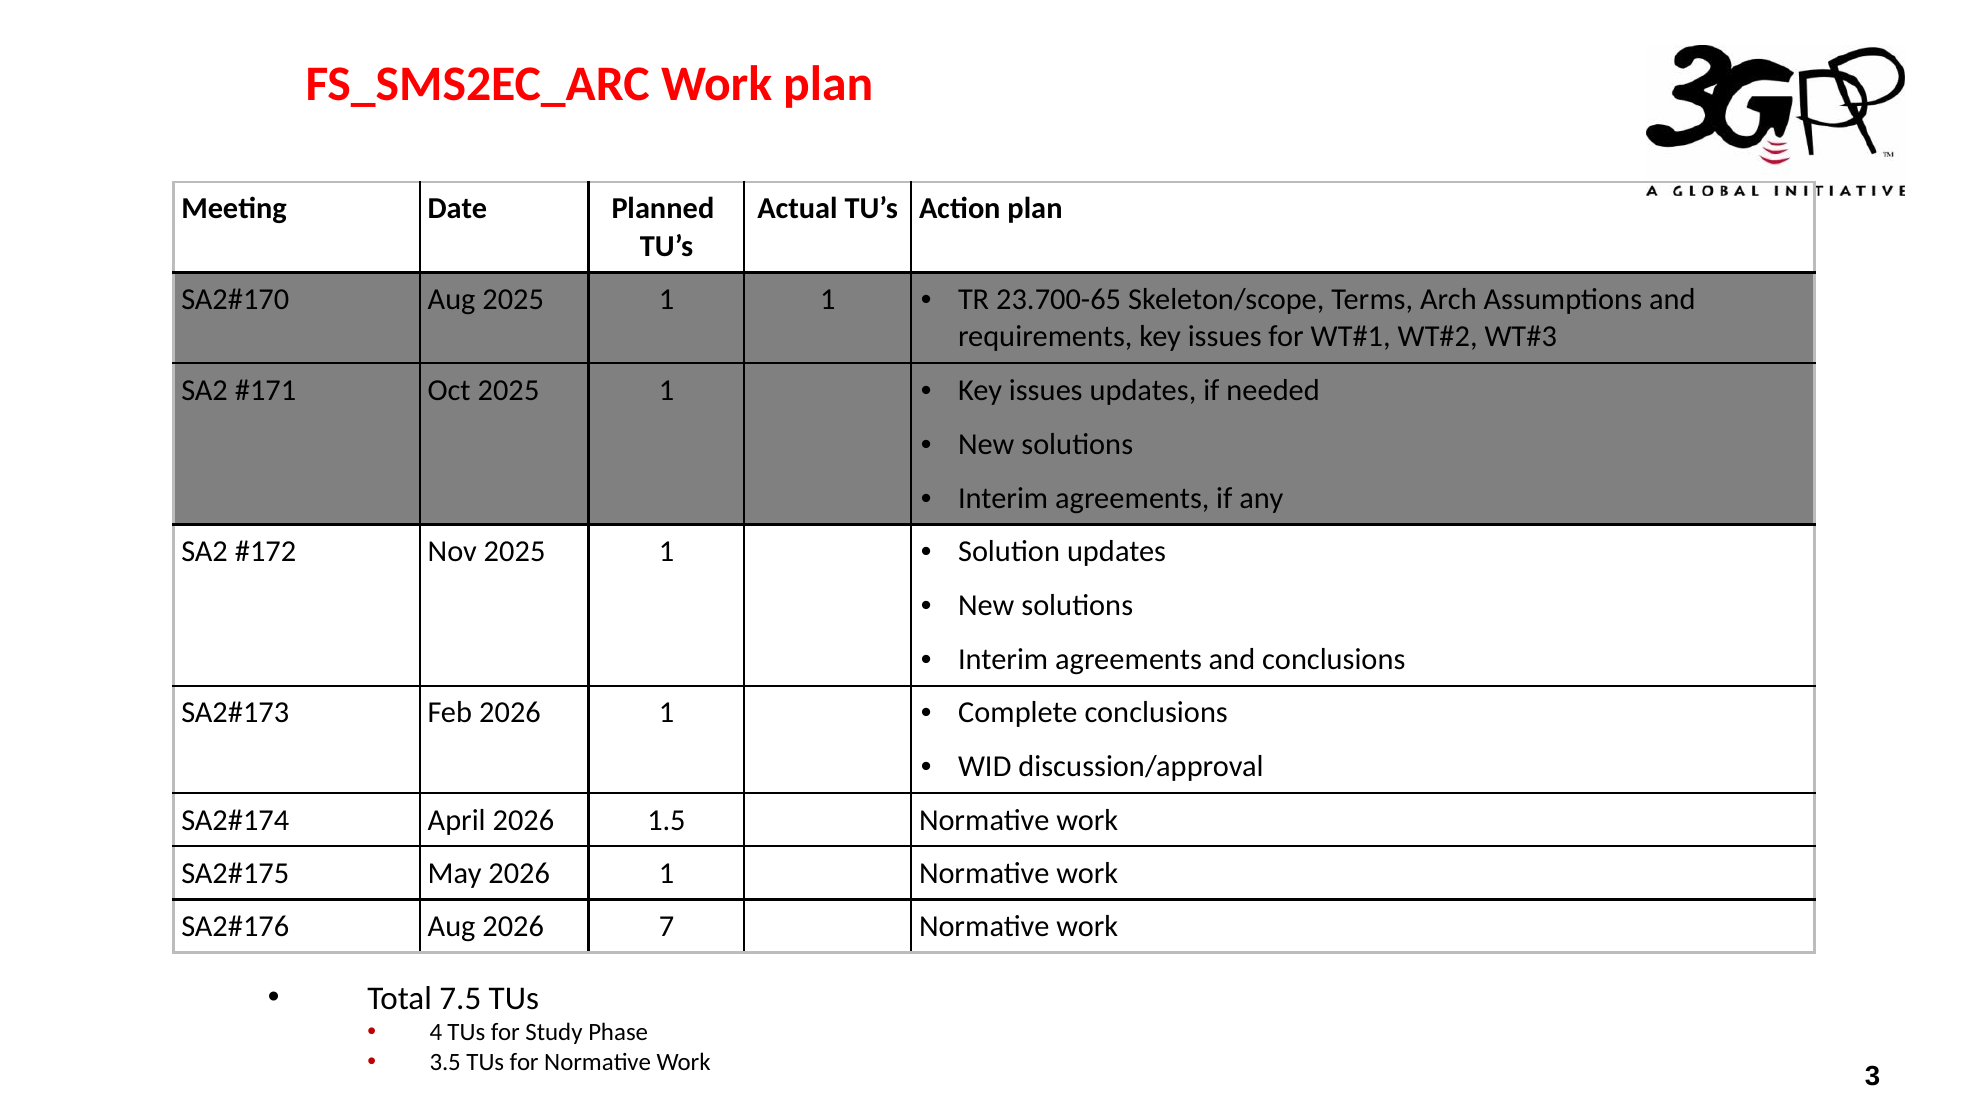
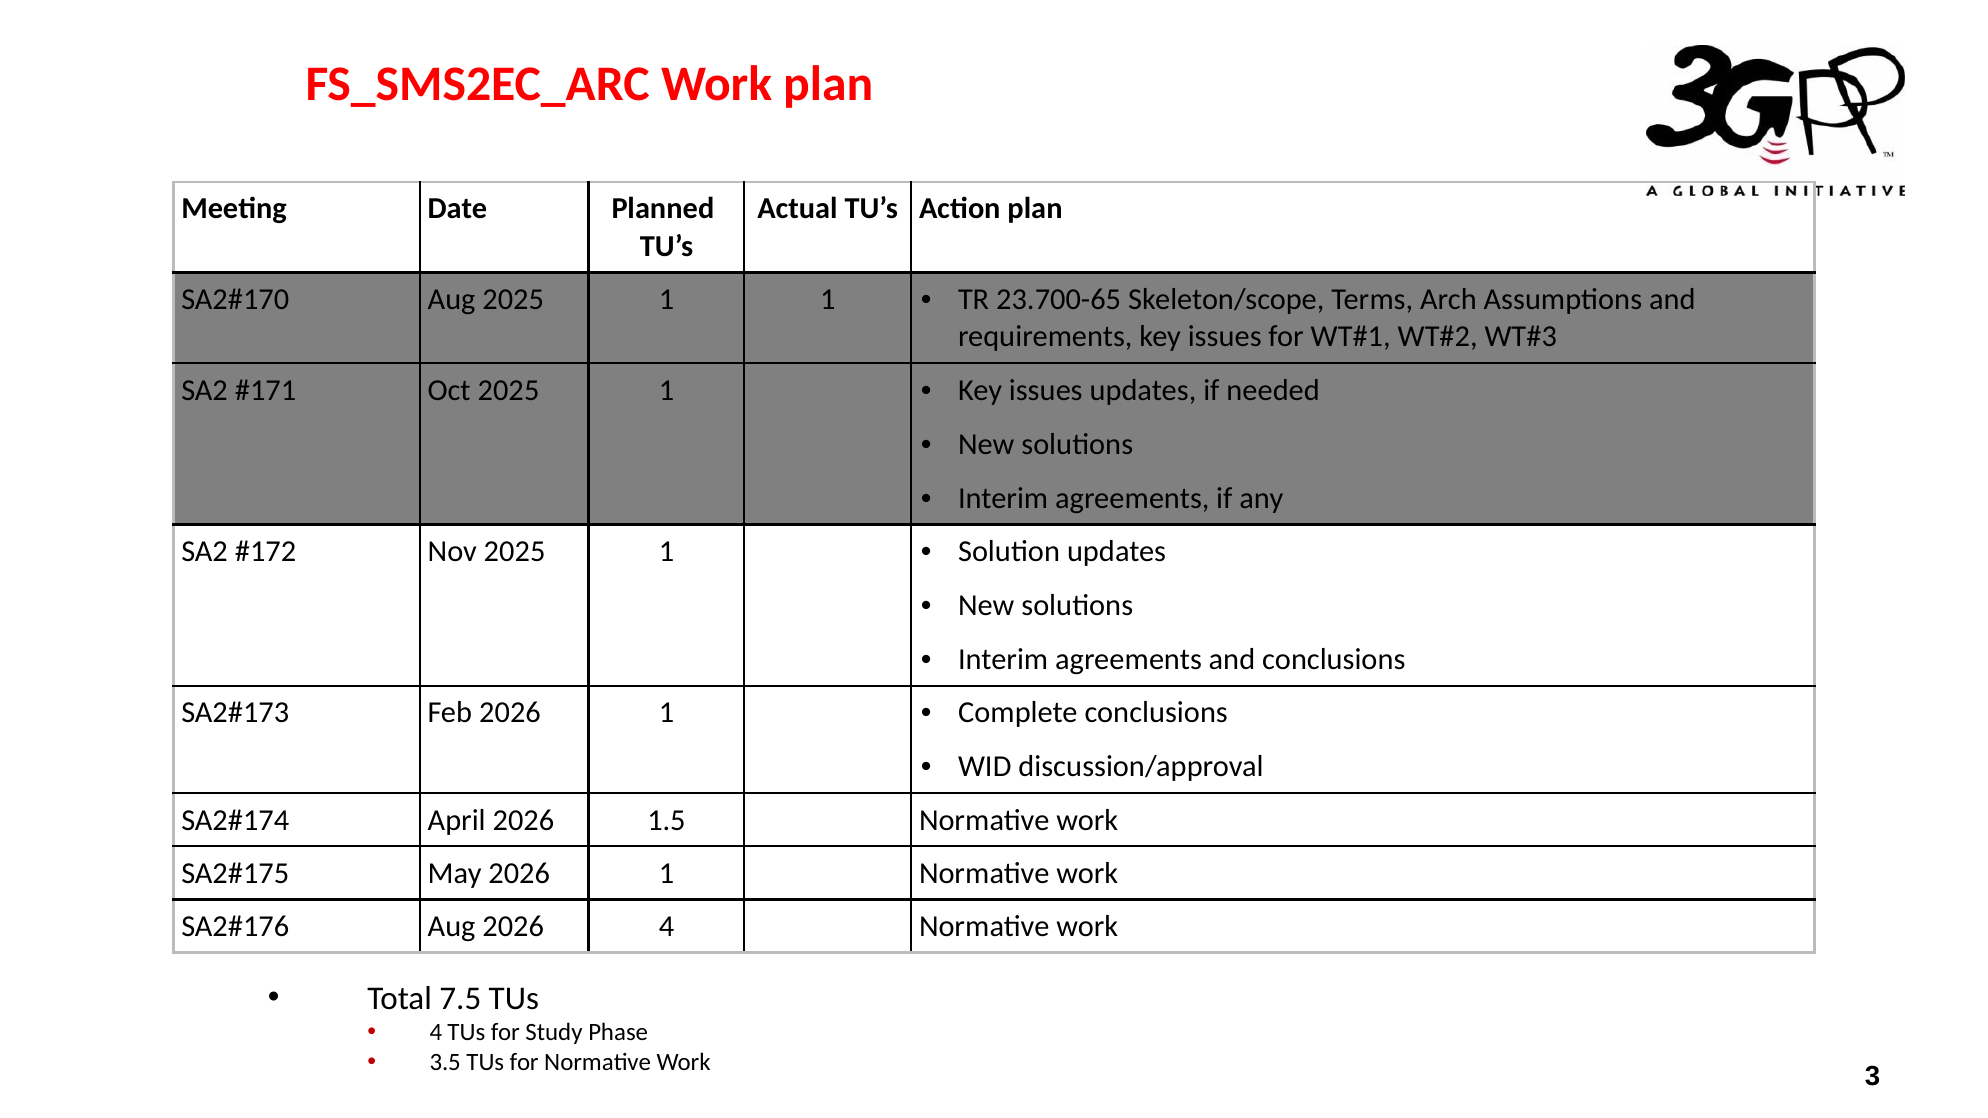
2026 7: 7 -> 4
